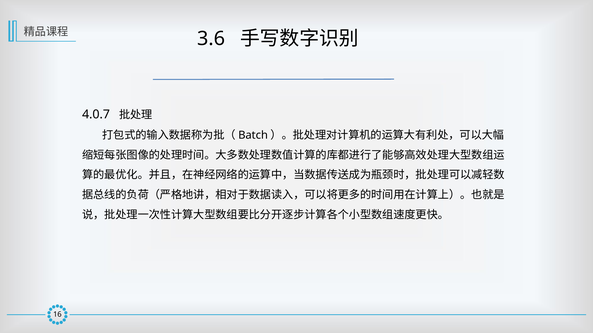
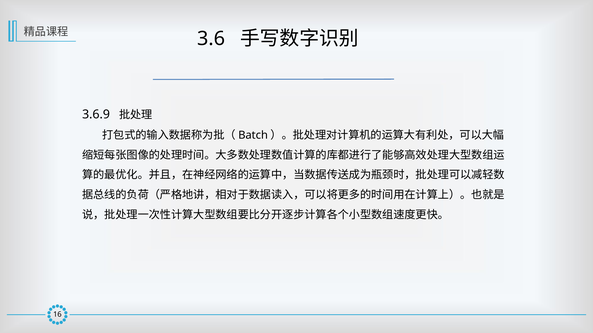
4.0.7: 4.0.7 -> 3.6.9
